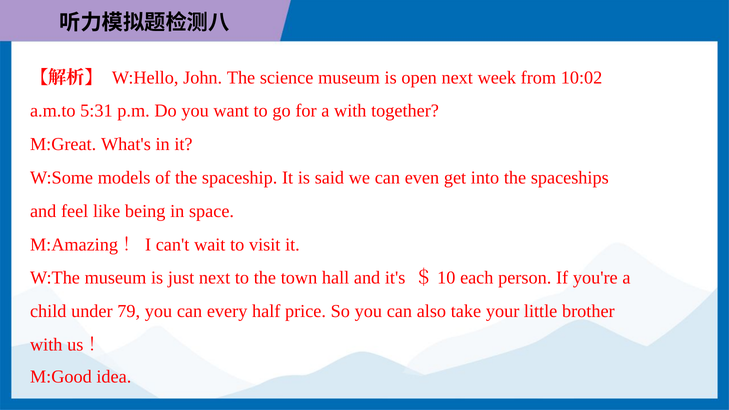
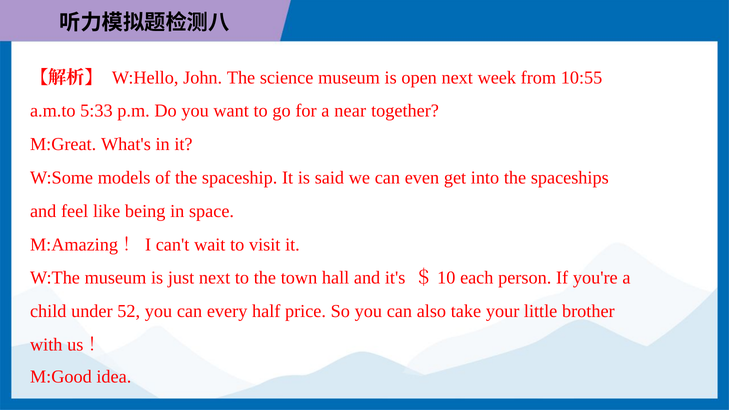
10:02: 10:02 -> 10:55
5:31: 5:31 -> 5:33
a with: with -> near
79: 79 -> 52
